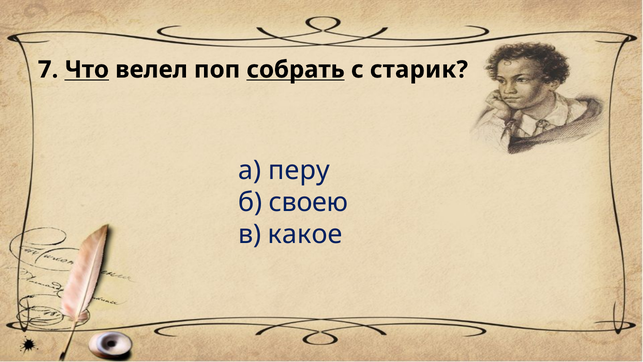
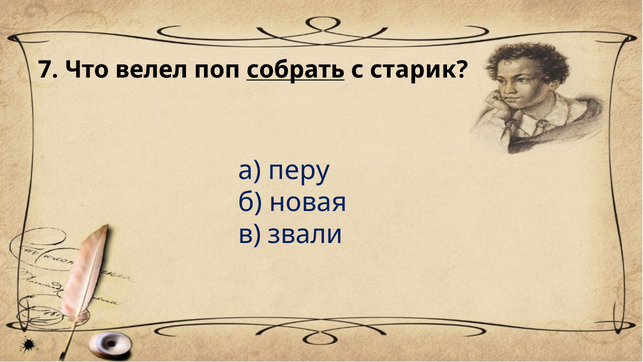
Что underline: present -> none
своею: своею -> новая
какое: какое -> звали
